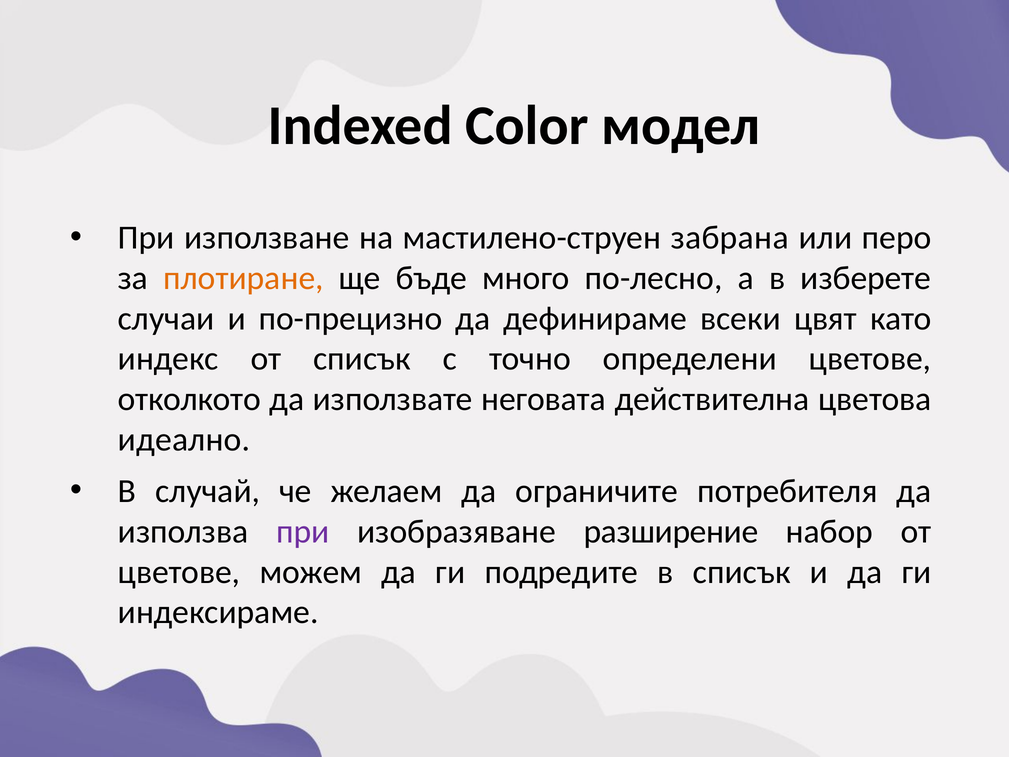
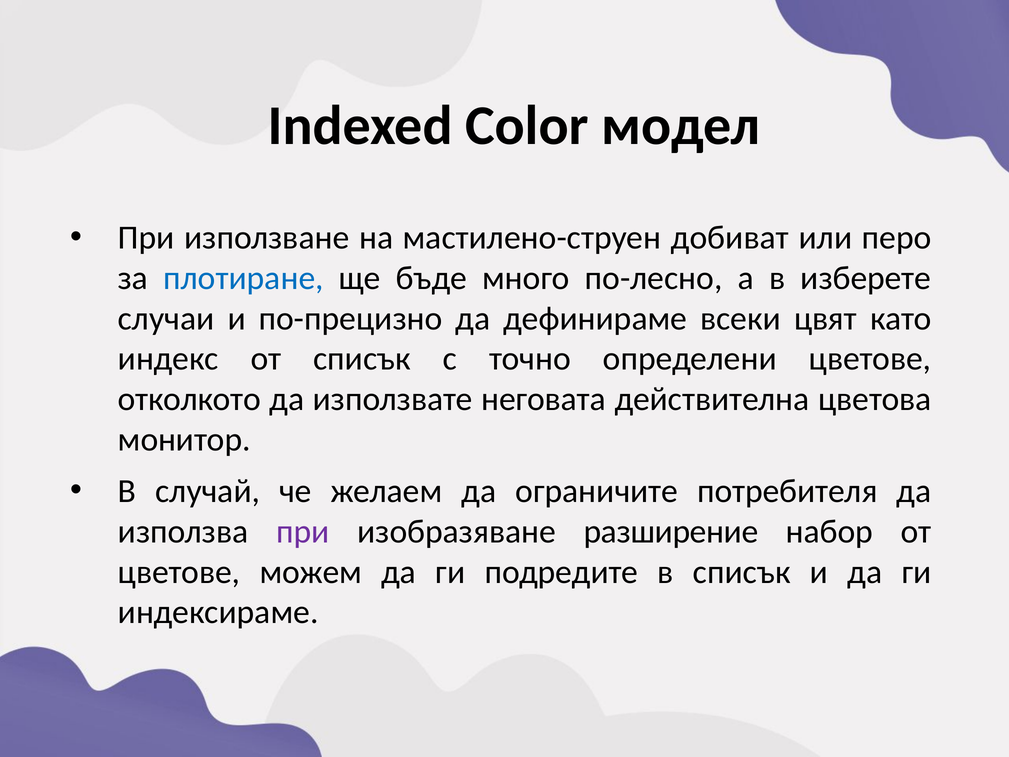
забрана: забрана -> добиват
плотиране colour: orange -> blue
идеално: идеално -> монитор
